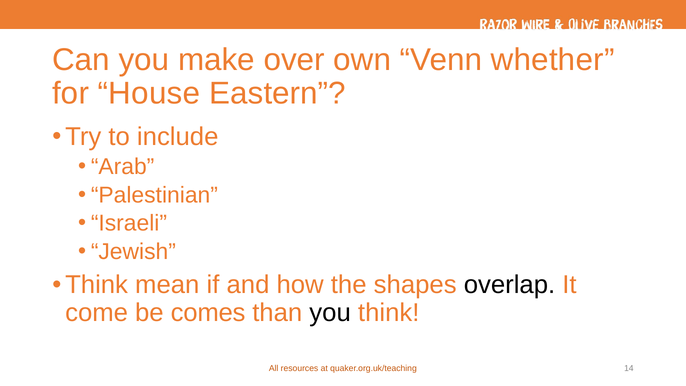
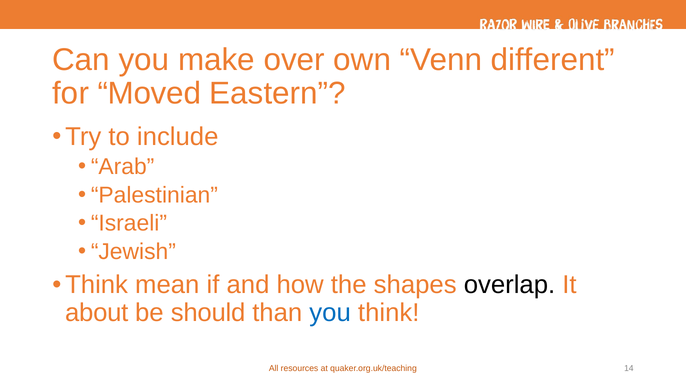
whether: whether -> different
House: House -> Moved
come: come -> about
comes: comes -> should
you at (330, 313) colour: black -> blue
